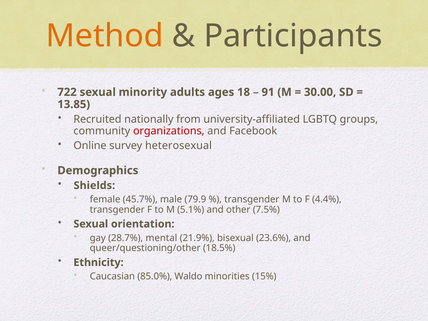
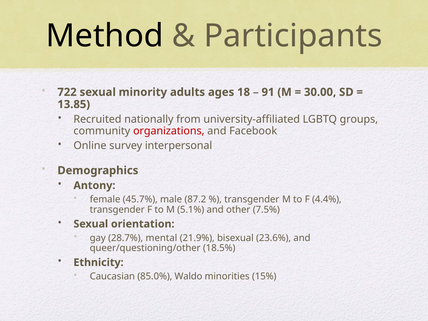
Method colour: orange -> black
heterosexual: heterosexual -> interpersonal
Shields: Shields -> Antony
79.9: 79.9 -> 87.2
